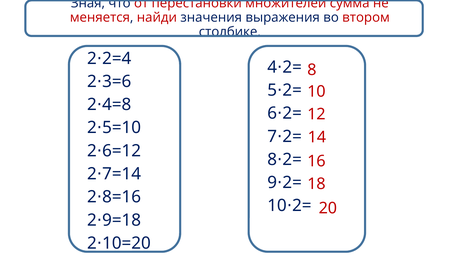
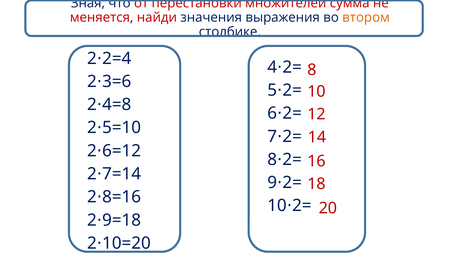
втором colour: red -> orange
